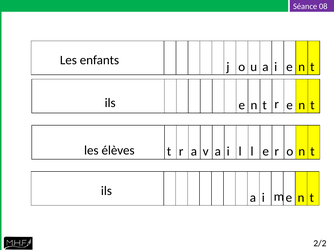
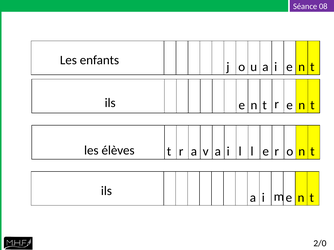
2/2: 2/2 -> 2/0
